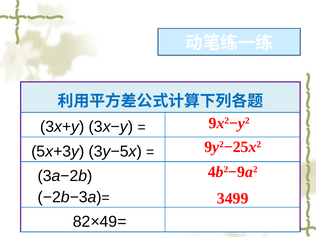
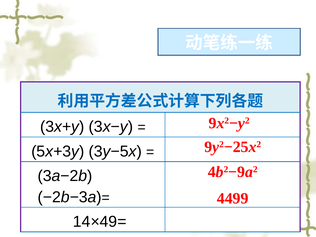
3499: 3499 -> 4499
82×49=: 82×49= -> 14×49=
